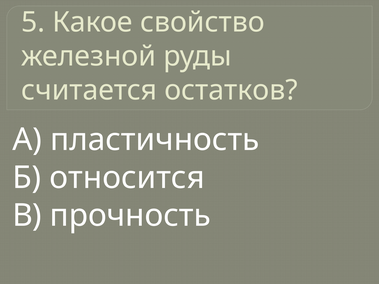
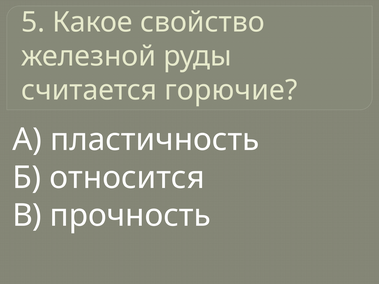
остатков: остатков -> горючие
